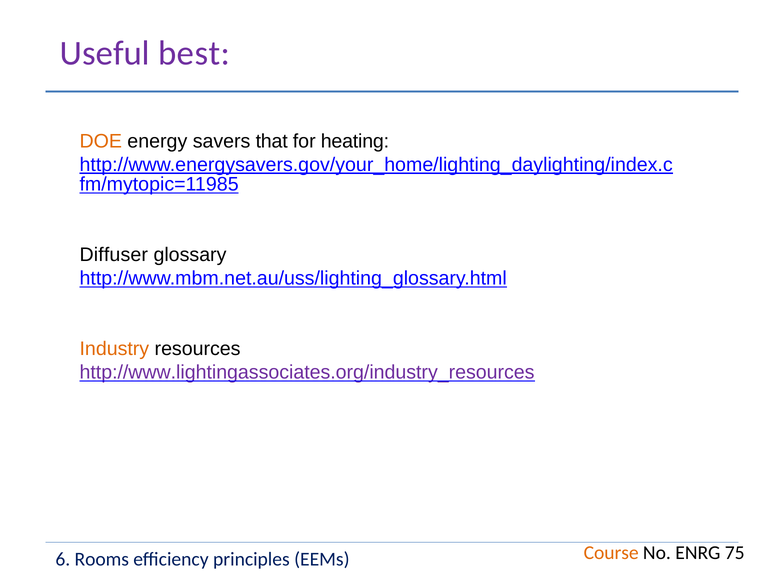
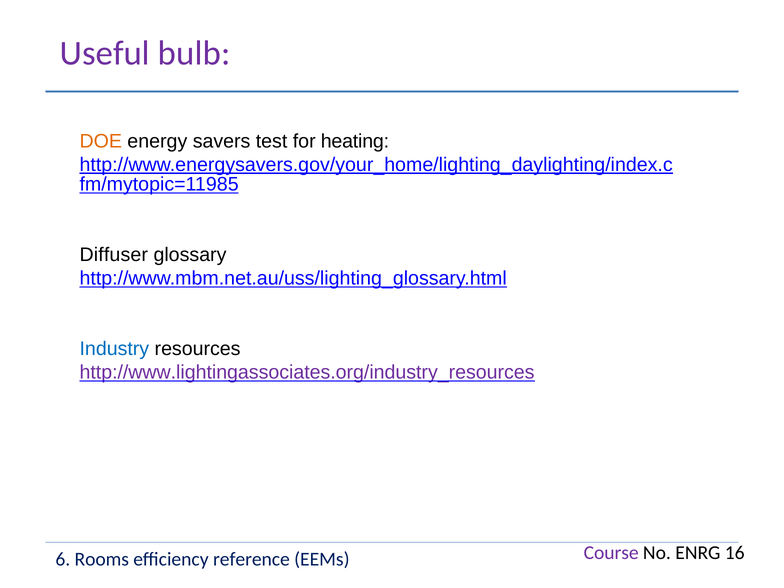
best: best -> bulb
that: that -> test
Industry colour: orange -> blue
Course colour: orange -> purple
75: 75 -> 16
principles: principles -> reference
